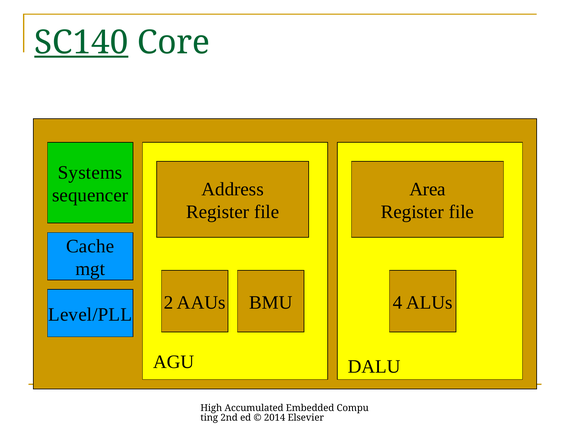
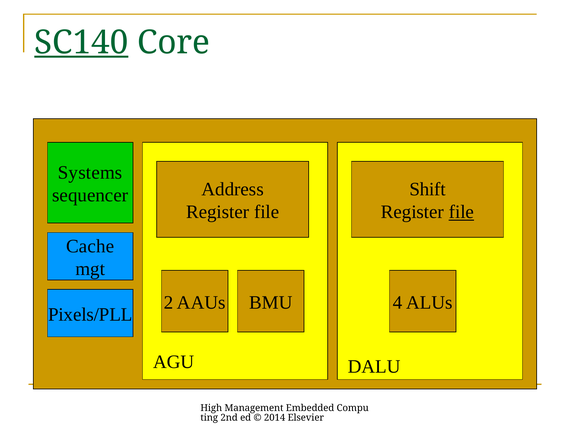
Area: Area -> Shift
file at (461, 212) underline: none -> present
Level/PLL: Level/PLL -> Pixels/PLL
Accumulated: Accumulated -> Management
